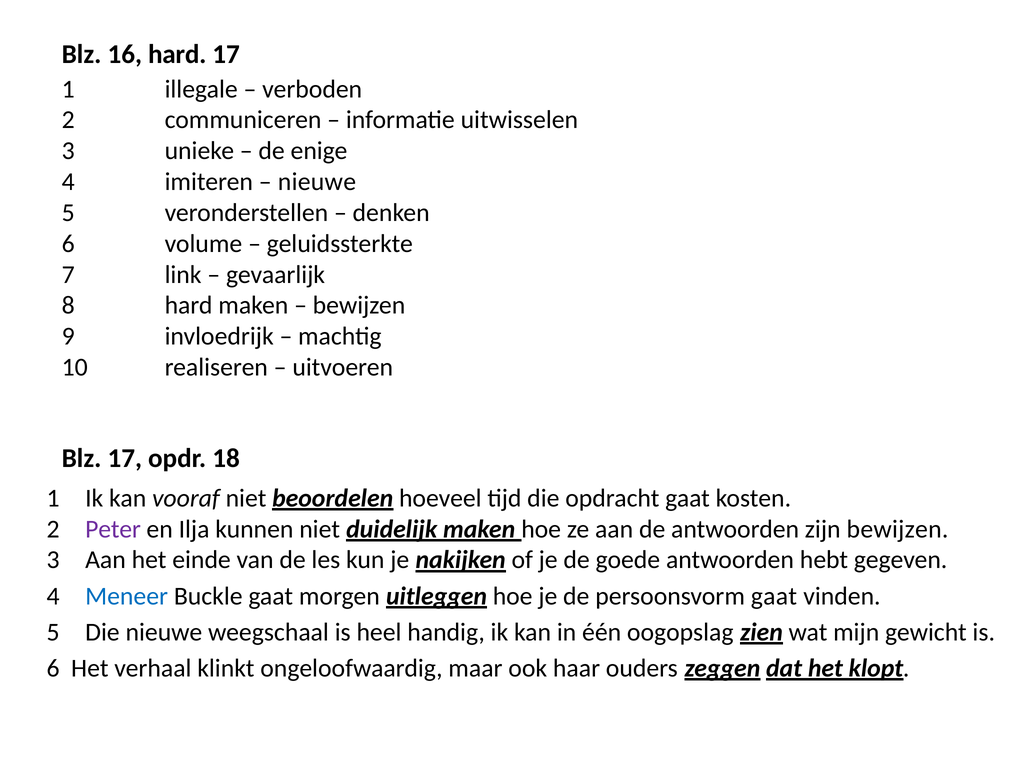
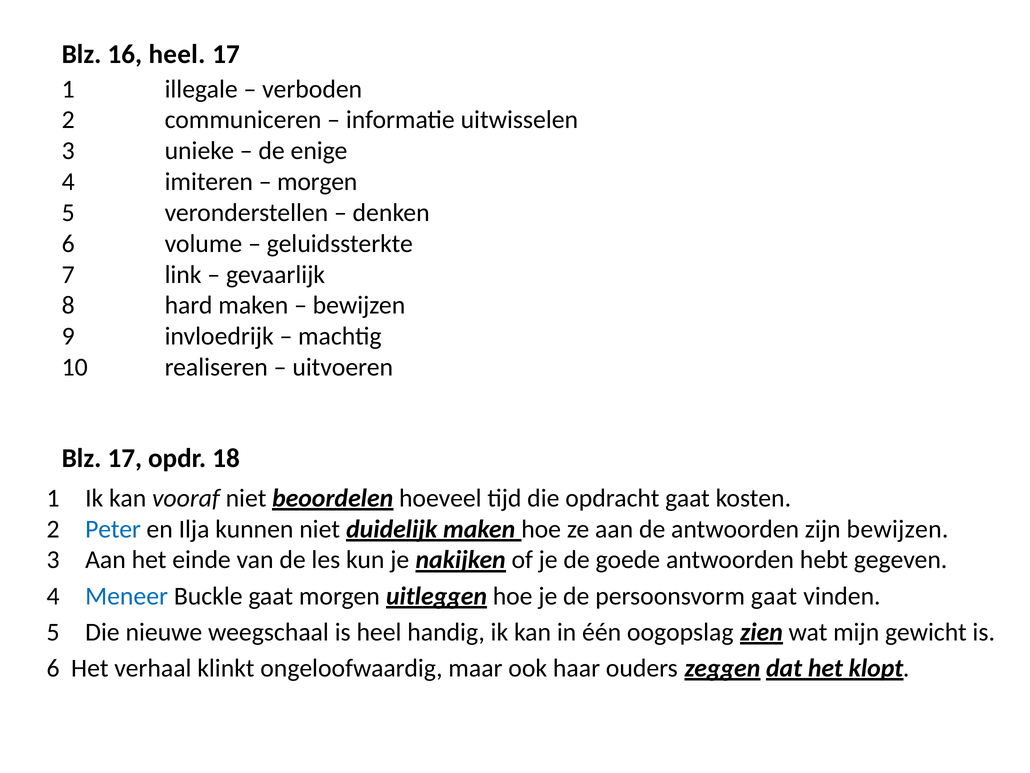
16 hard: hard -> heel
nieuwe at (317, 182): nieuwe -> morgen
Peter colour: purple -> blue
